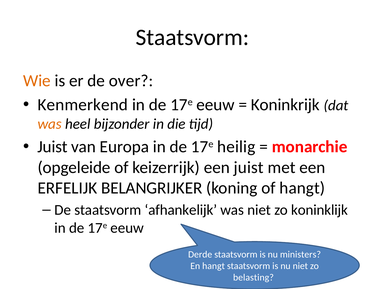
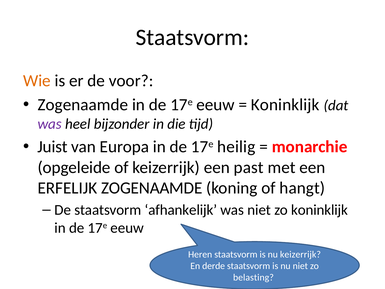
over: over -> voor
Kenmerkend at (83, 105): Kenmerkend -> Zogenaamde
Koninkrijk at (285, 105): Koninkrijk -> Koninklijk
was at (50, 124) colour: orange -> purple
een juist: juist -> past
ERFELIJK BELANGRIJKER: BELANGRIJKER -> ZOGENAAMDE
Derde: Derde -> Heren
nu ministers: ministers -> keizerrijk
En hangt: hangt -> derde
